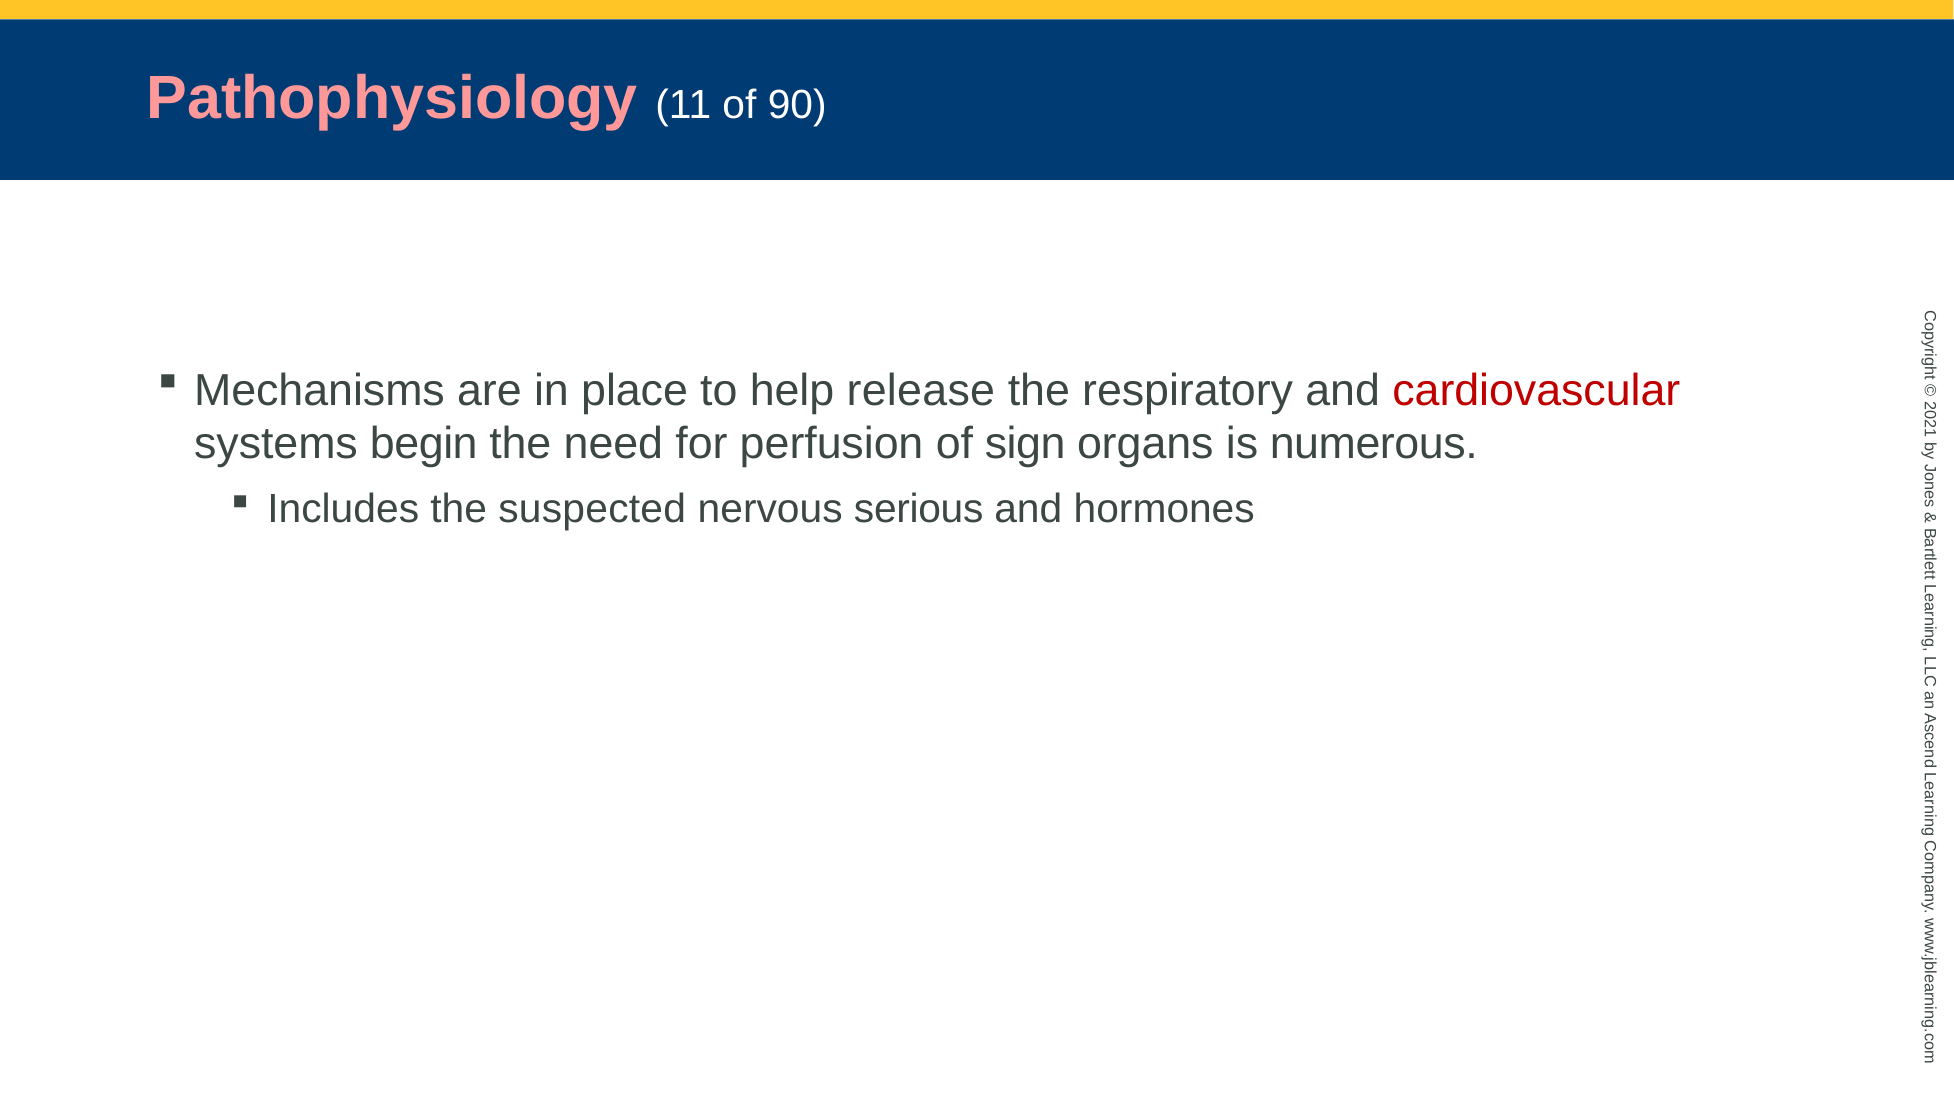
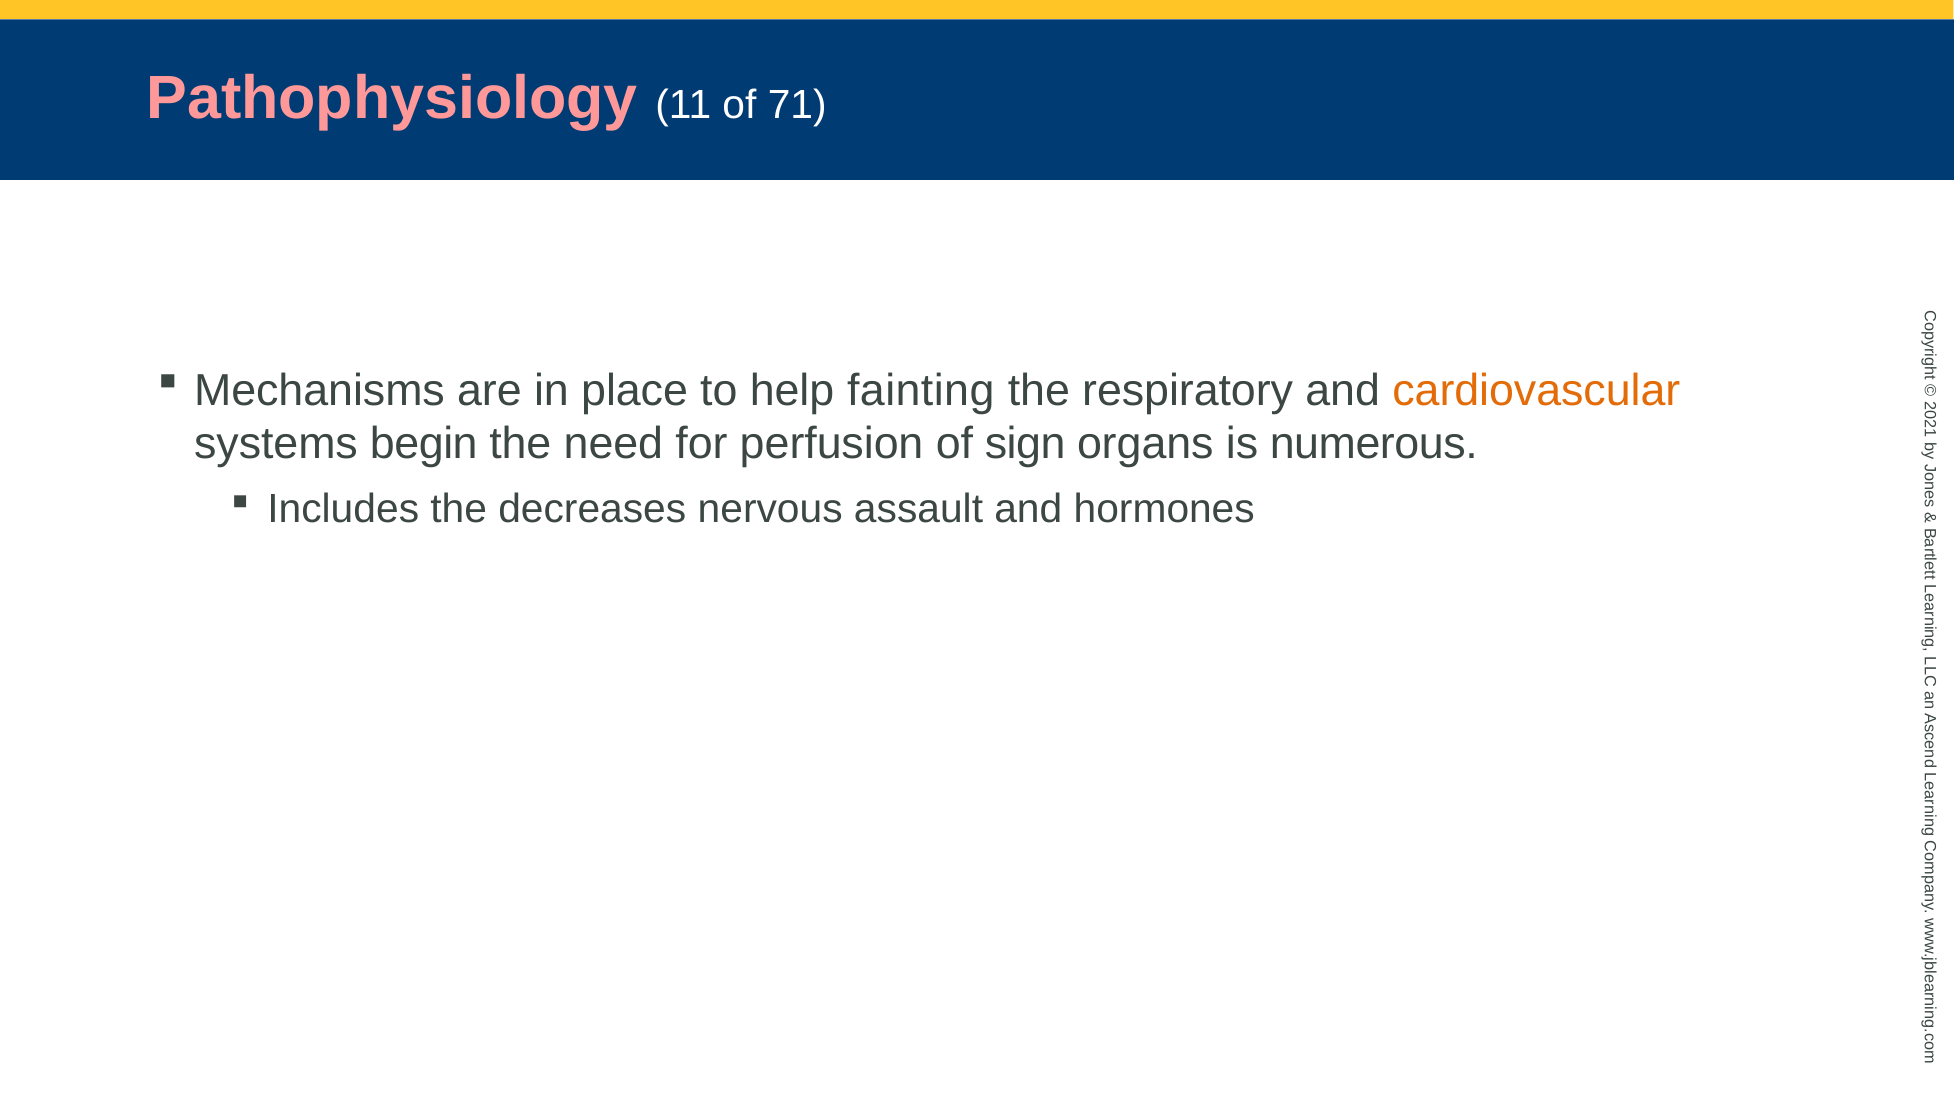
90: 90 -> 71
release: release -> fainting
cardiovascular colour: red -> orange
suspected: suspected -> decreases
serious: serious -> assault
